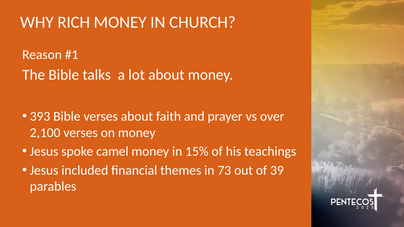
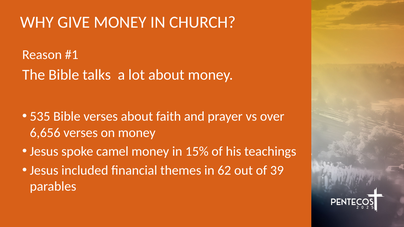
RICH: RICH -> GIVE
393: 393 -> 535
2,100: 2,100 -> 6,656
73: 73 -> 62
